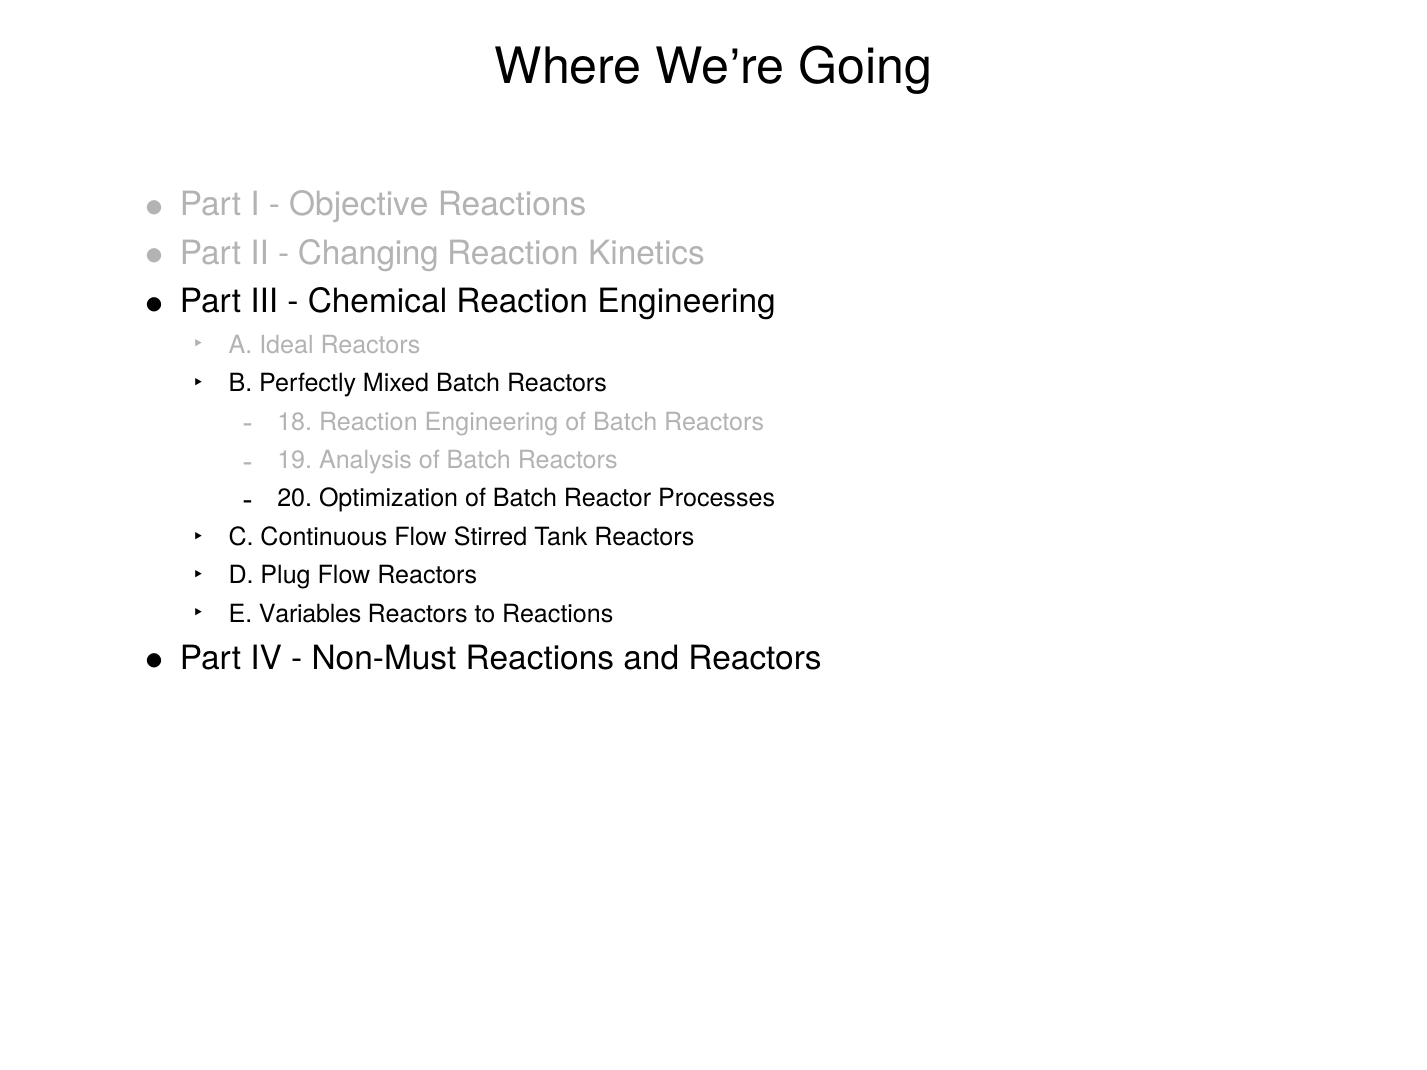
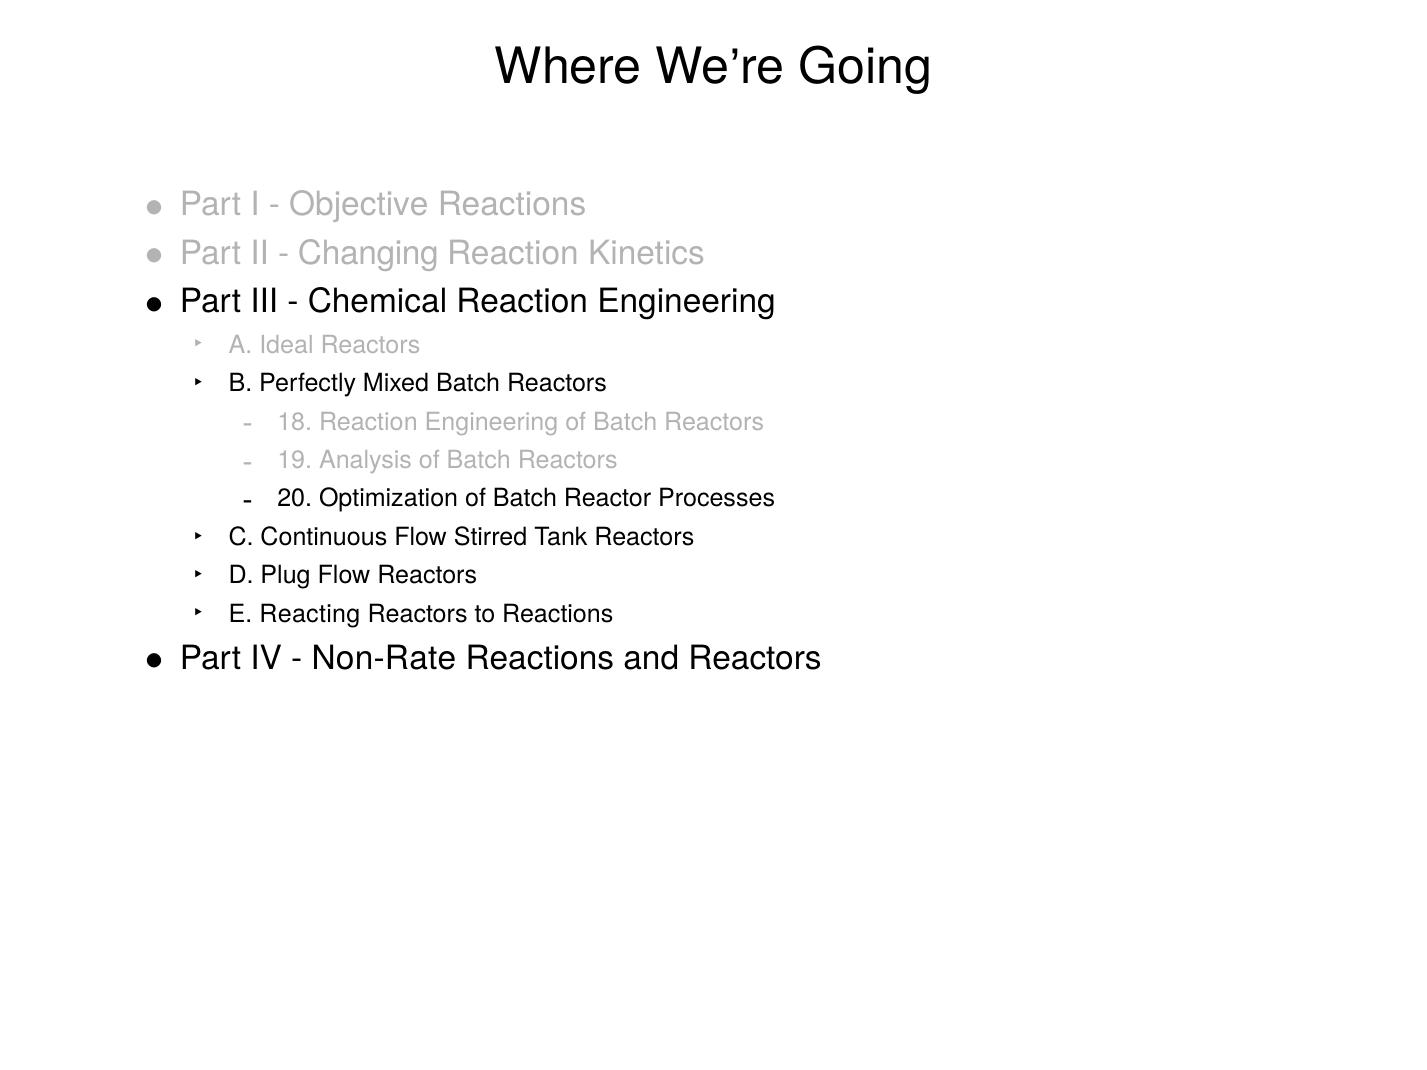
Variables: Variables -> Reacting
Non-Must: Non-Must -> Non-Rate
